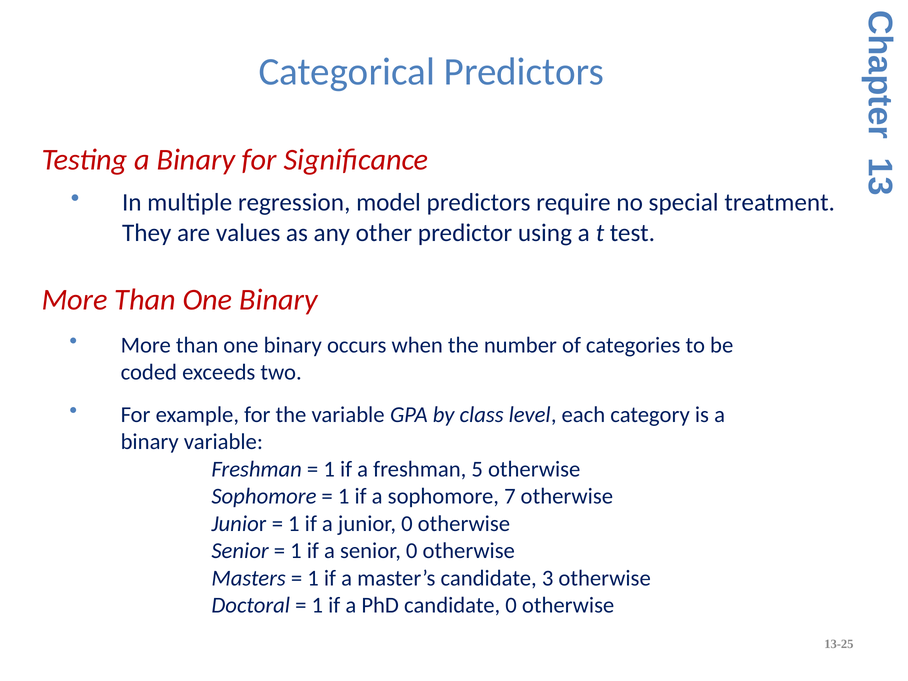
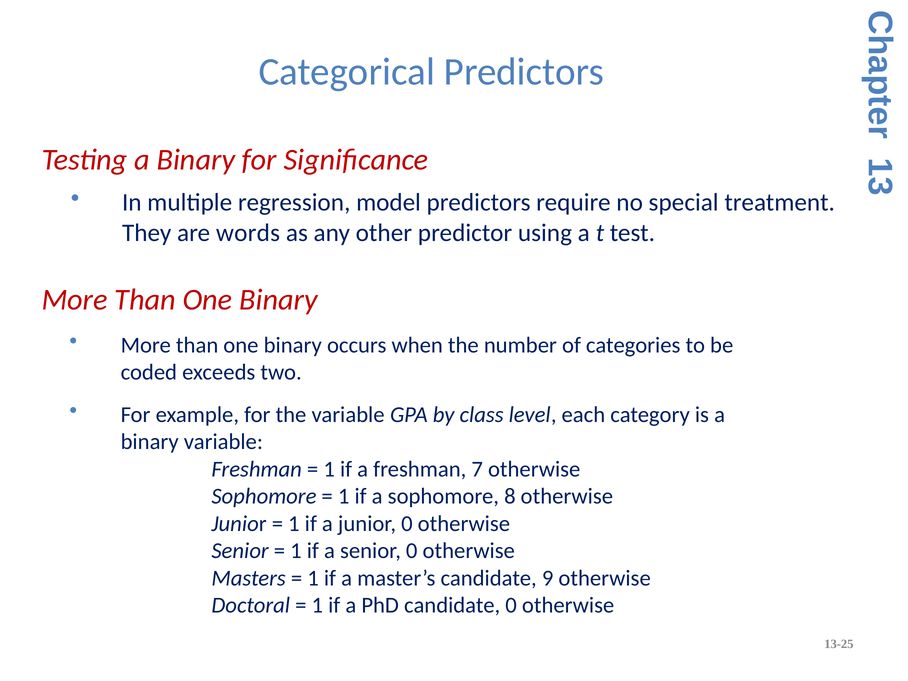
values: values -> words
5: 5 -> 7
7: 7 -> 8
candidate 3: 3 -> 9
